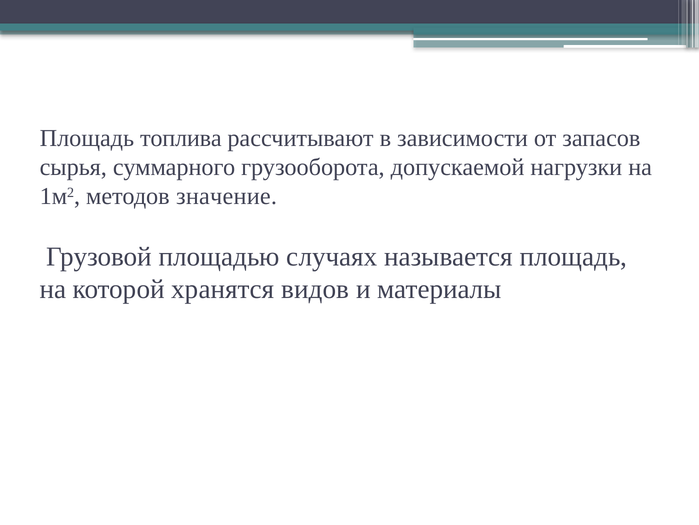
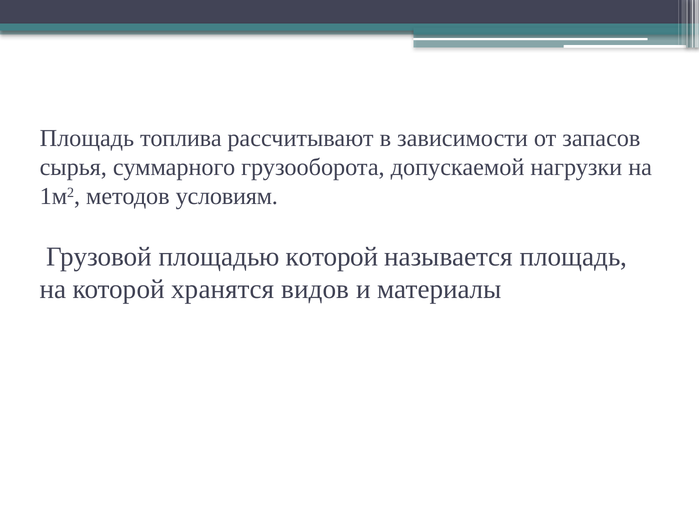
значение: значение -> условиям
площадью случаях: случаях -> которой
